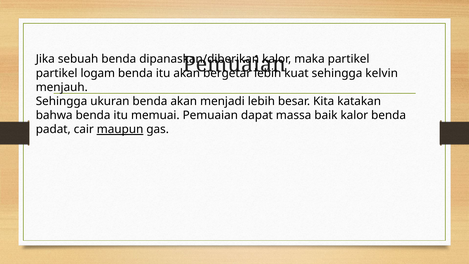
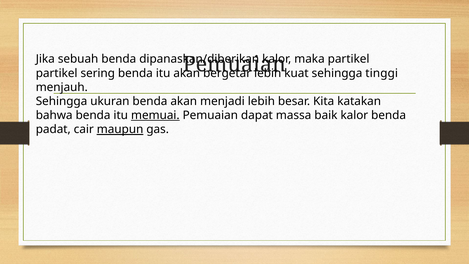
logam: logam -> sering
kelvin: kelvin -> tinggi
memuai underline: none -> present
